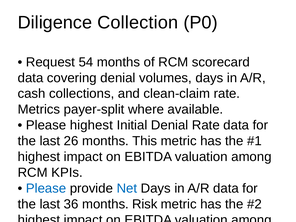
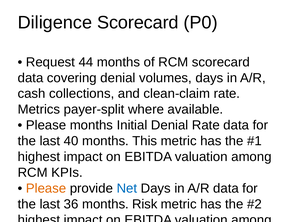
Diligence Collection: Collection -> Scorecard
54: 54 -> 44
Please highest: highest -> months
26: 26 -> 40
Please at (46, 188) colour: blue -> orange
